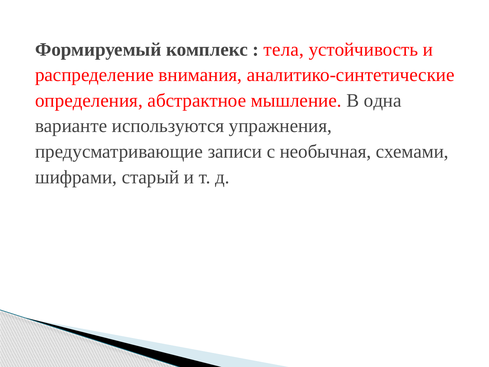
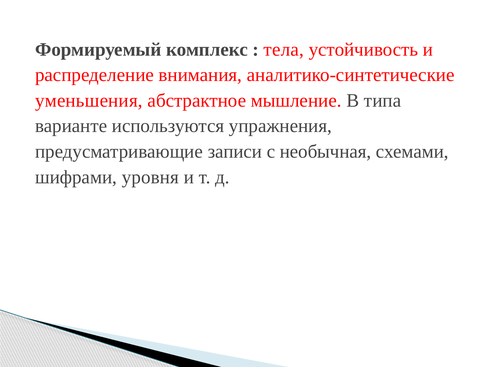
определения: определения -> уменьшения
одна: одна -> типа
старый: старый -> уровня
